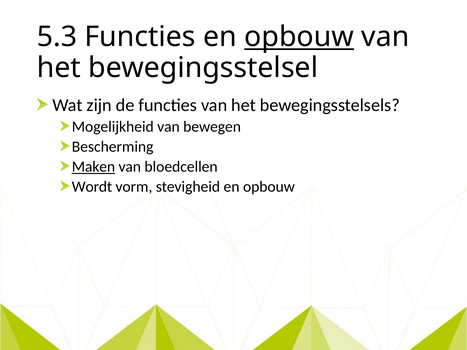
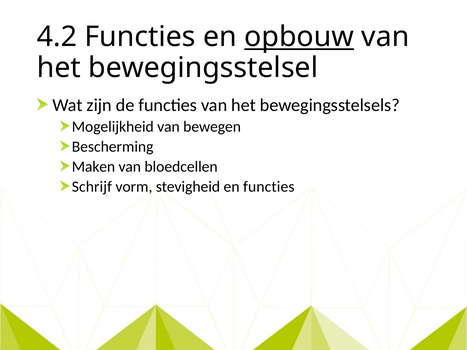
5.3: 5.3 -> 4.2
Maken underline: present -> none
Wordt: Wordt -> Schrijf
stevigheid en opbouw: opbouw -> functies
